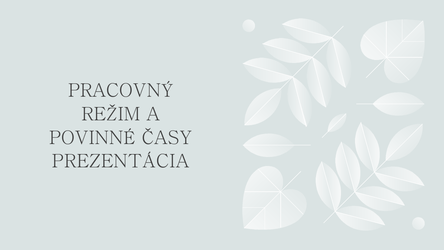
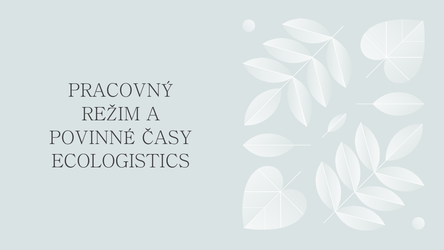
PREZENTÁCIA: PREZENTÁCIA -> ECOLOGISTICS
